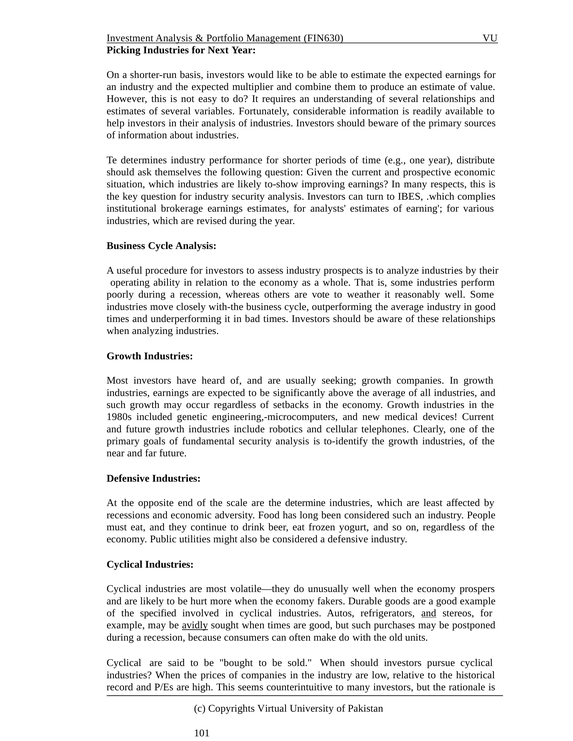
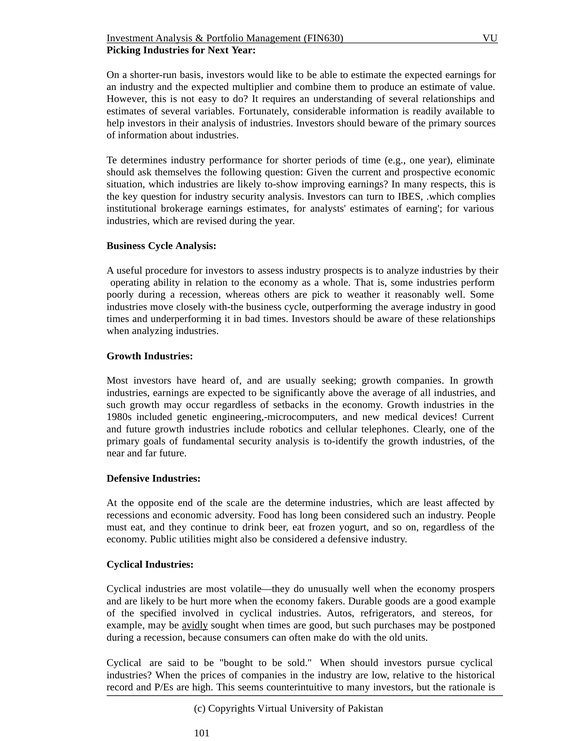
distribute: distribute -> eliminate
vote: vote -> pick
and at (429, 614) underline: present -> none
